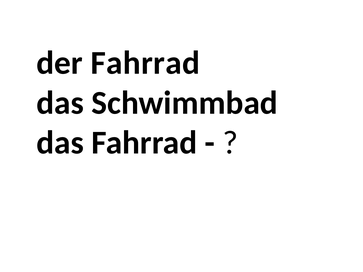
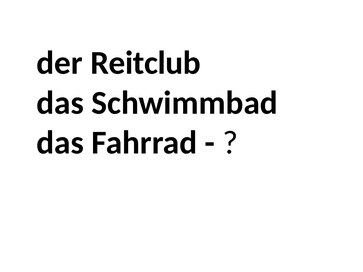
der Fahrrad: Fahrrad -> Reitclub
